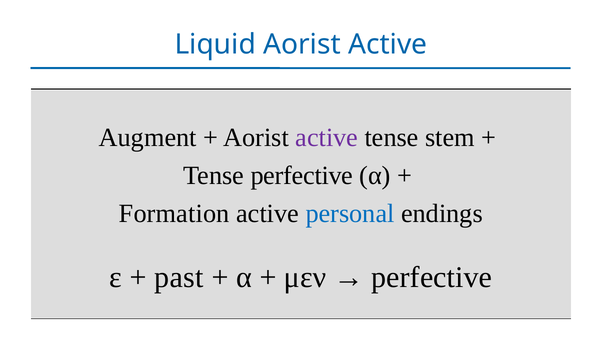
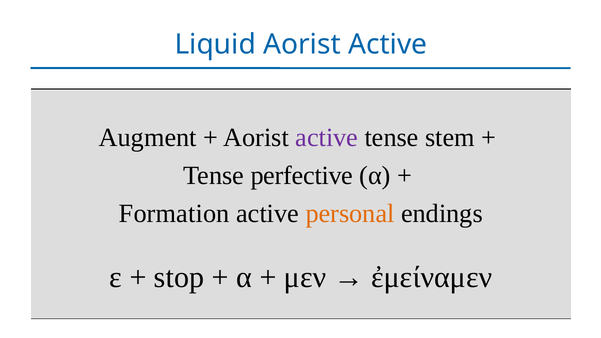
personal colour: blue -> orange
past: past -> stop
perfective at (432, 277): perfective -> ἐμείναμεν
